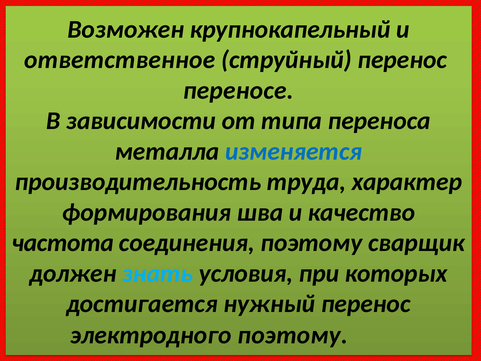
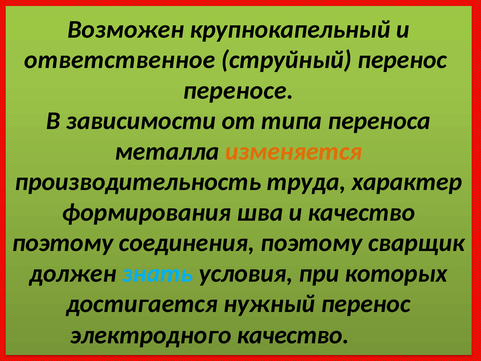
изменяется colour: blue -> orange
частота at (63, 243): частота -> поэтому
электродного поэтому: поэтому -> качество
